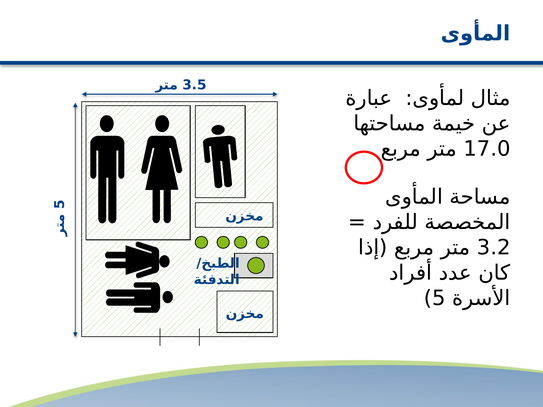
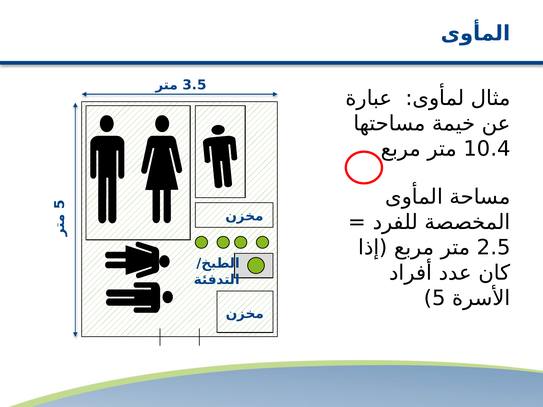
17.0: 17.0 -> 10.4
3.2: 3.2 -> 2.5
